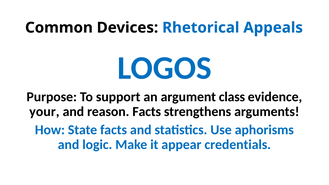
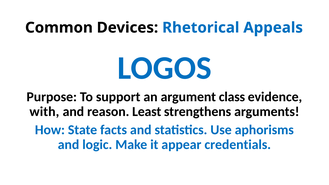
your: your -> with
reason Facts: Facts -> Least
